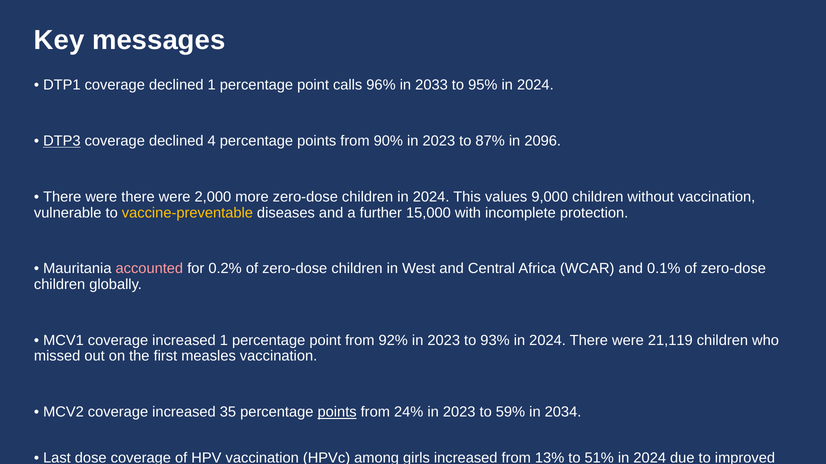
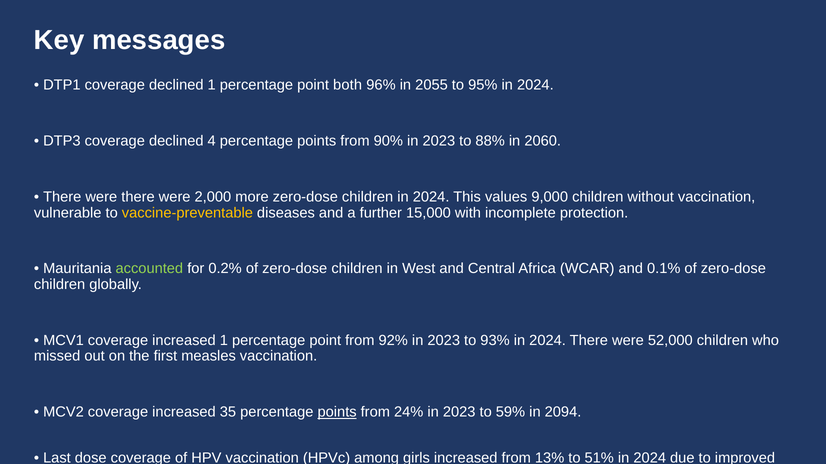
calls: calls -> both
2033: 2033 -> 2055
DTP3 underline: present -> none
87%: 87% -> 88%
2096: 2096 -> 2060
accounted colour: pink -> light green
21,119: 21,119 -> 52,000
2034: 2034 -> 2094
